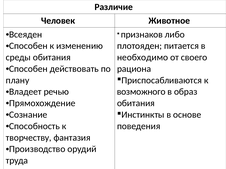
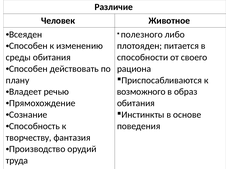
признаков: признаков -> полезного
необходимо: необходимо -> способности
